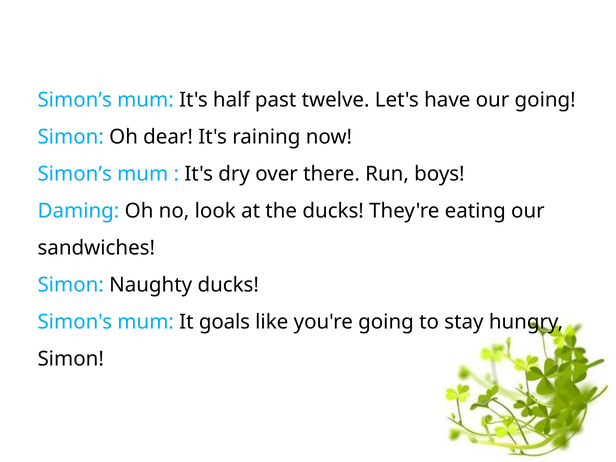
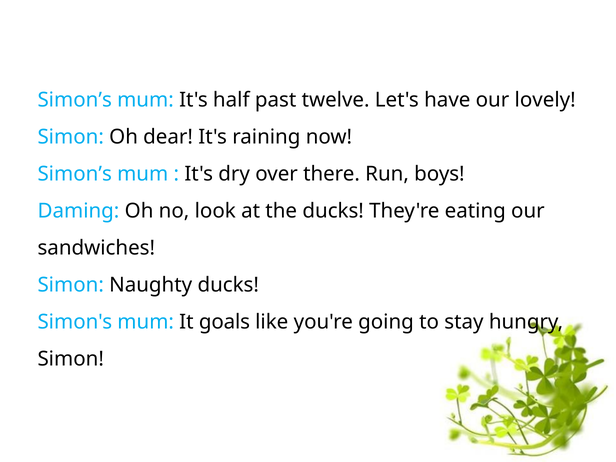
our going: going -> lovely
